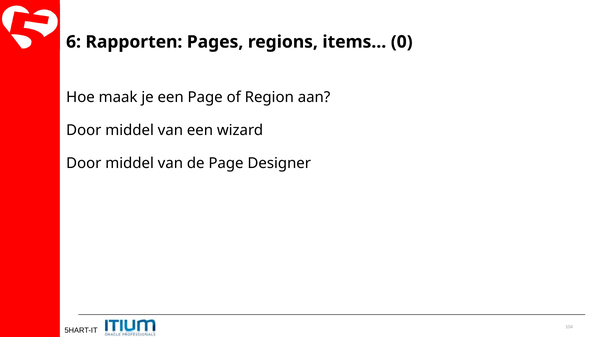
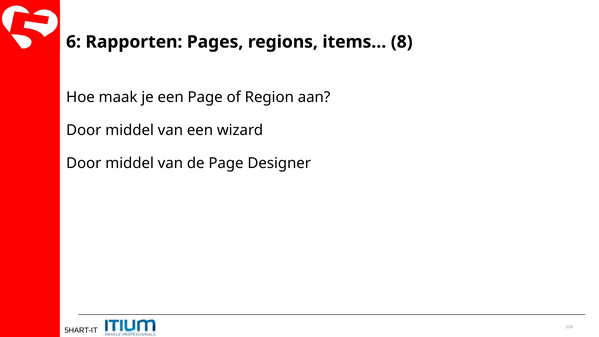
0: 0 -> 8
